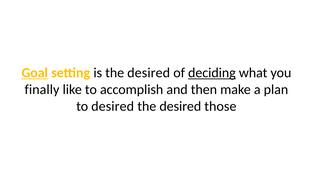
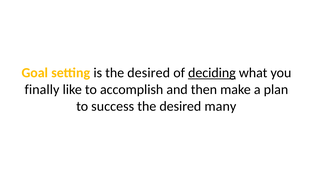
Goal underline: present -> none
to desired: desired -> success
those: those -> many
